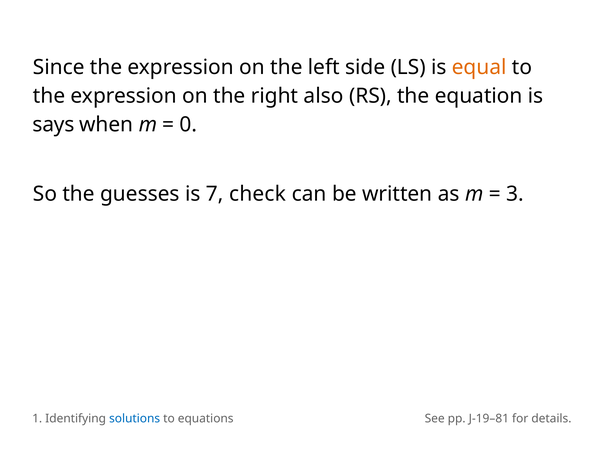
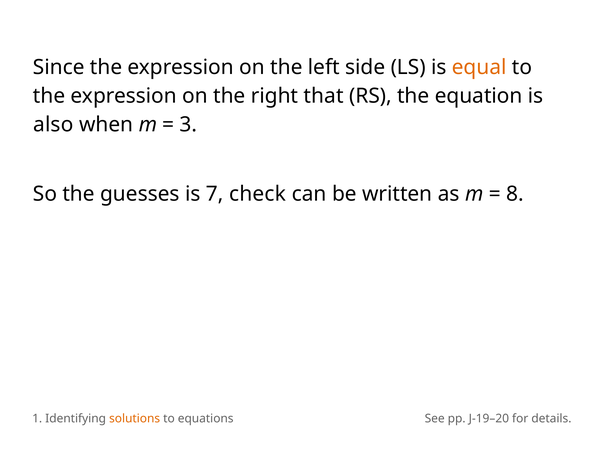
also: also -> that
says: says -> also
0: 0 -> 3
3: 3 -> 8
solutions colour: blue -> orange
J-19–81: J-19–81 -> J-19–20
